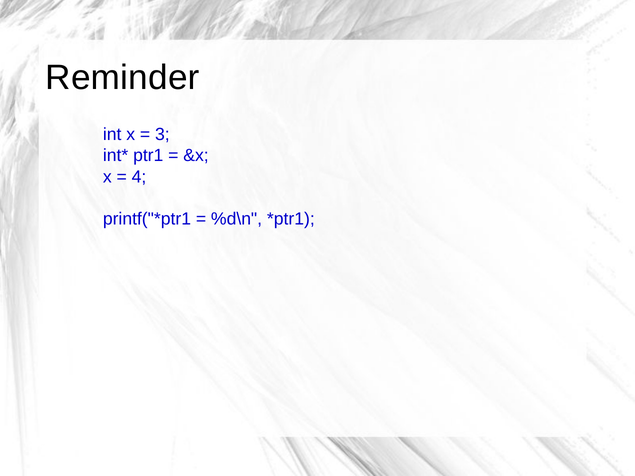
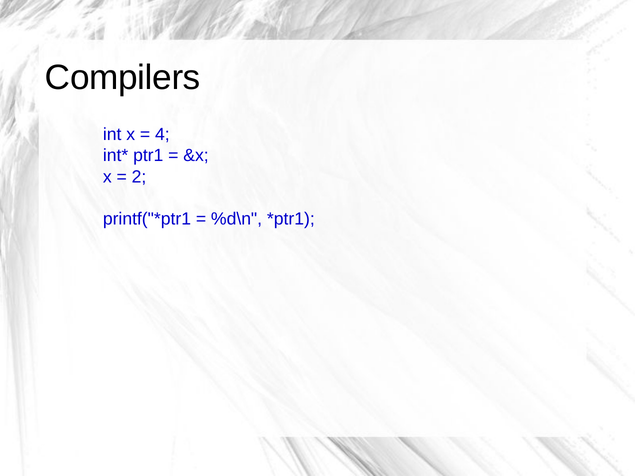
Reminder: Reminder -> Compilers
3: 3 -> 4
4: 4 -> 2
